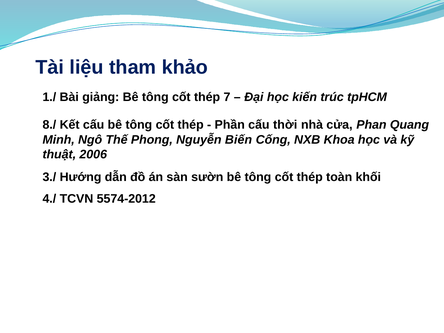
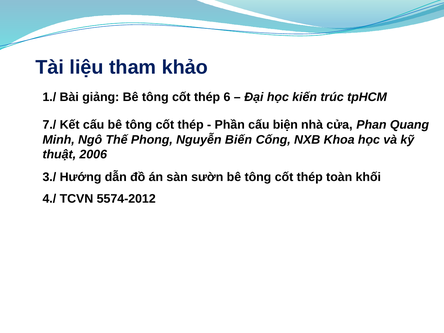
7: 7 -> 6
8./: 8./ -> 7./
thời: thời -> biện
